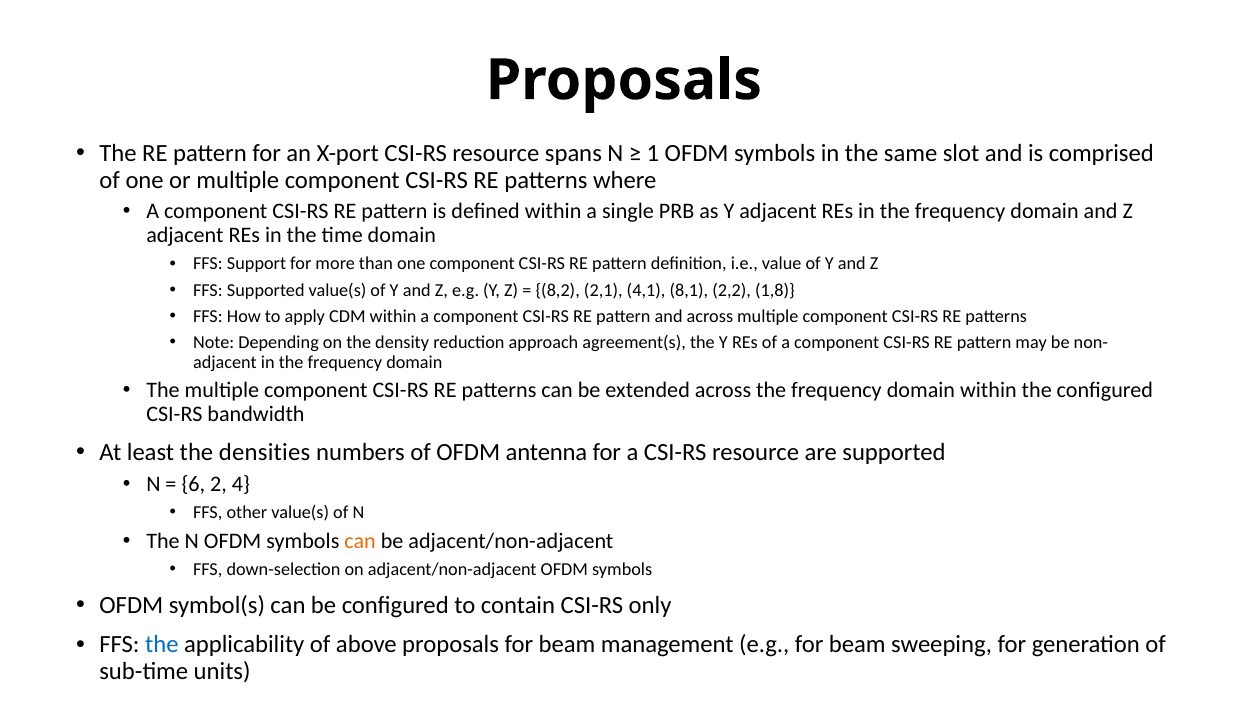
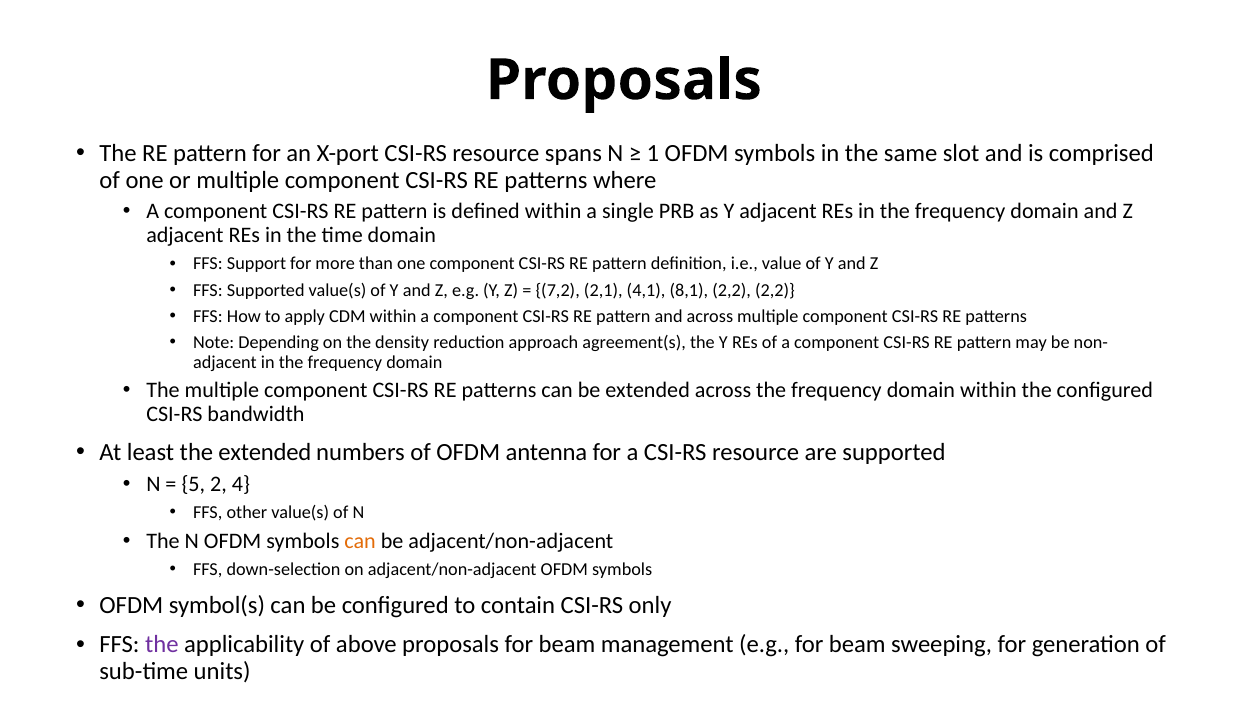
8,2: 8,2 -> 7,2
2,2 1,8: 1,8 -> 2,2
the densities: densities -> extended
6: 6 -> 5
the at (162, 645) colour: blue -> purple
